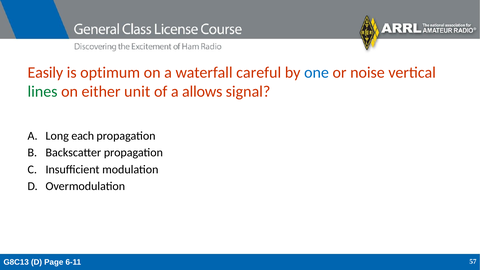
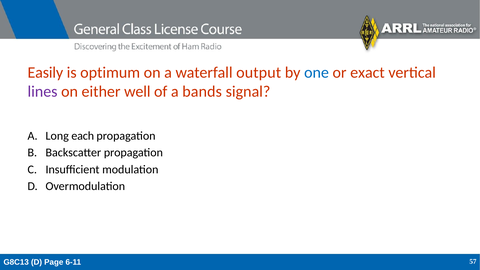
careful: careful -> output
noise: noise -> exact
lines colour: green -> purple
unit: unit -> well
allows: allows -> bands
